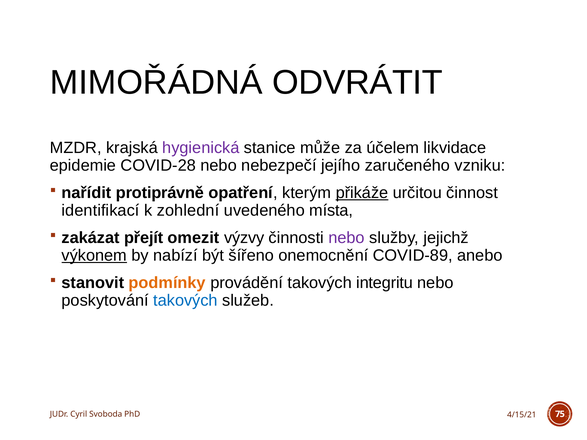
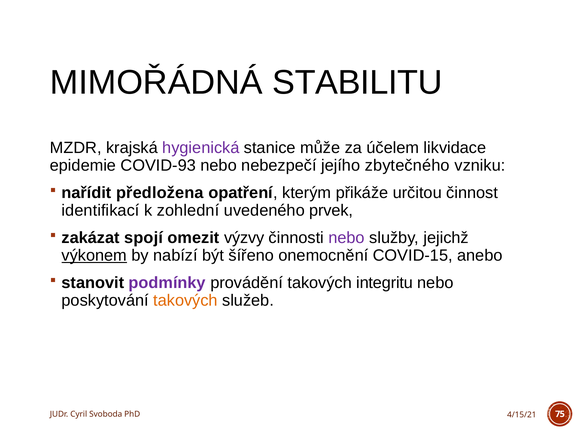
ODVRÁTIT: ODVRÁTIT -> STABILITU
COVID-28: COVID-28 -> COVID-93
zaručeného: zaručeného -> zbytečného
protiprávně: protiprávně -> předložena
přikáže underline: present -> none
místa: místa -> prvek
přejít: přejít -> spojí
COVID-89: COVID-89 -> COVID-15
podmínky colour: orange -> purple
takových at (185, 301) colour: blue -> orange
